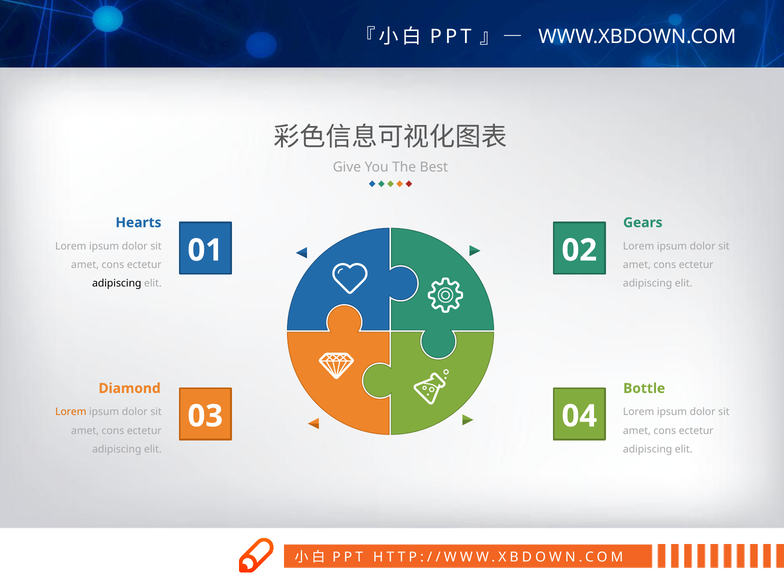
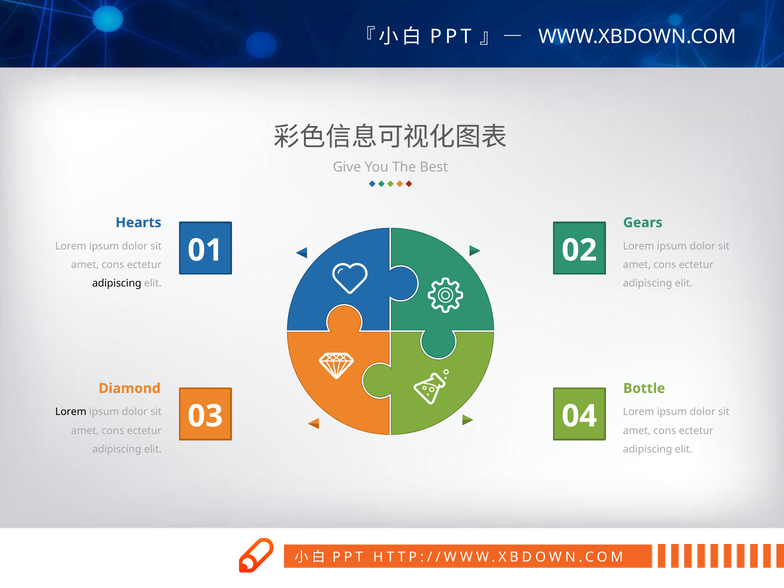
Lorem at (71, 412) colour: orange -> black
